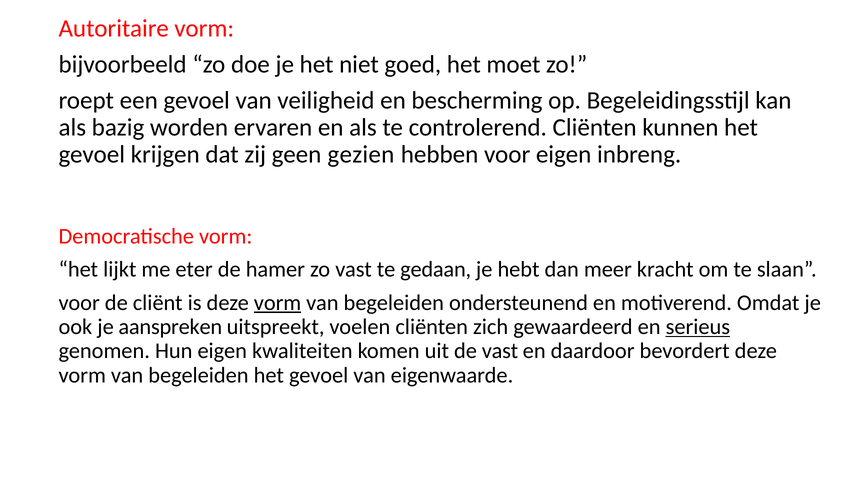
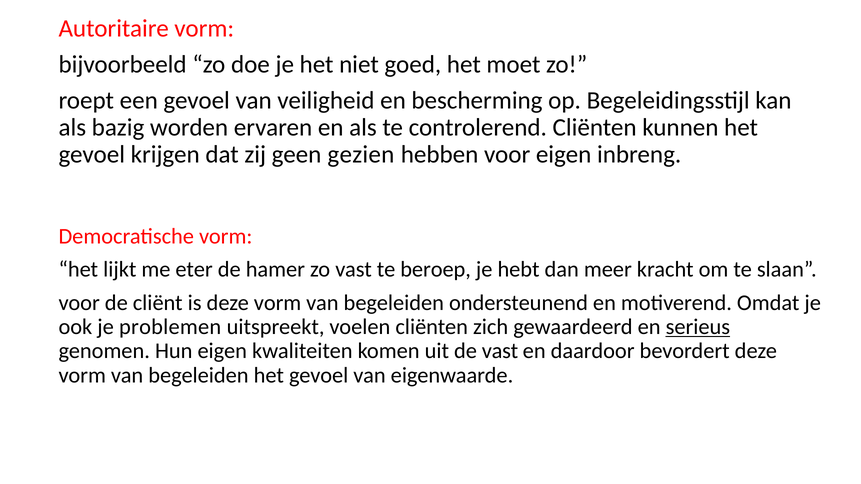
gedaan: gedaan -> beroep
vorm at (278, 303) underline: present -> none
aanspreken: aanspreken -> problemen
